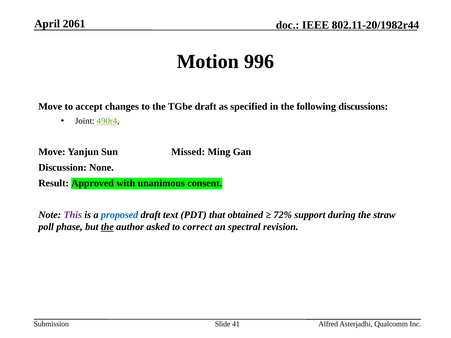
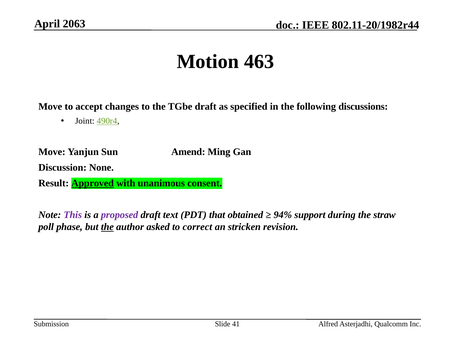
2061: 2061 -> 2063
996: 996 -> 463
Missed: Missed -> Amend
Approved underline: none -> present
proposed colour: blue -> purple
72%: 72% -> 94%
spectral: spectral -> stricken
